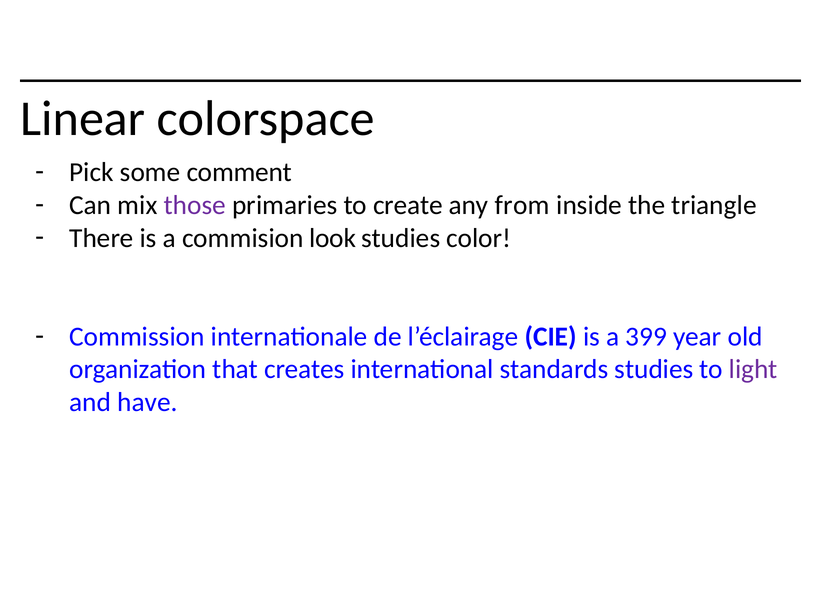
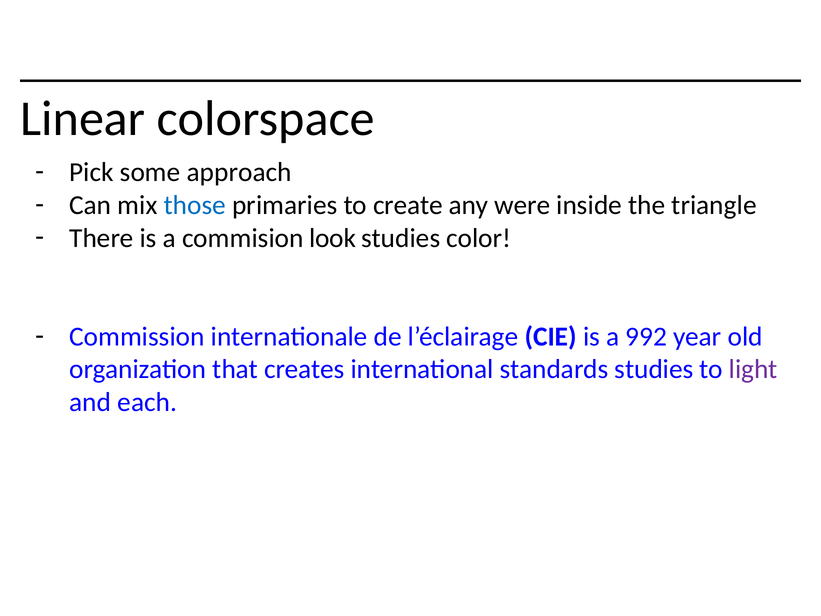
comment: comment -> approach
those colour: purple -> blue
from: from -> were
399: 399 -> 992
have: have -> each
